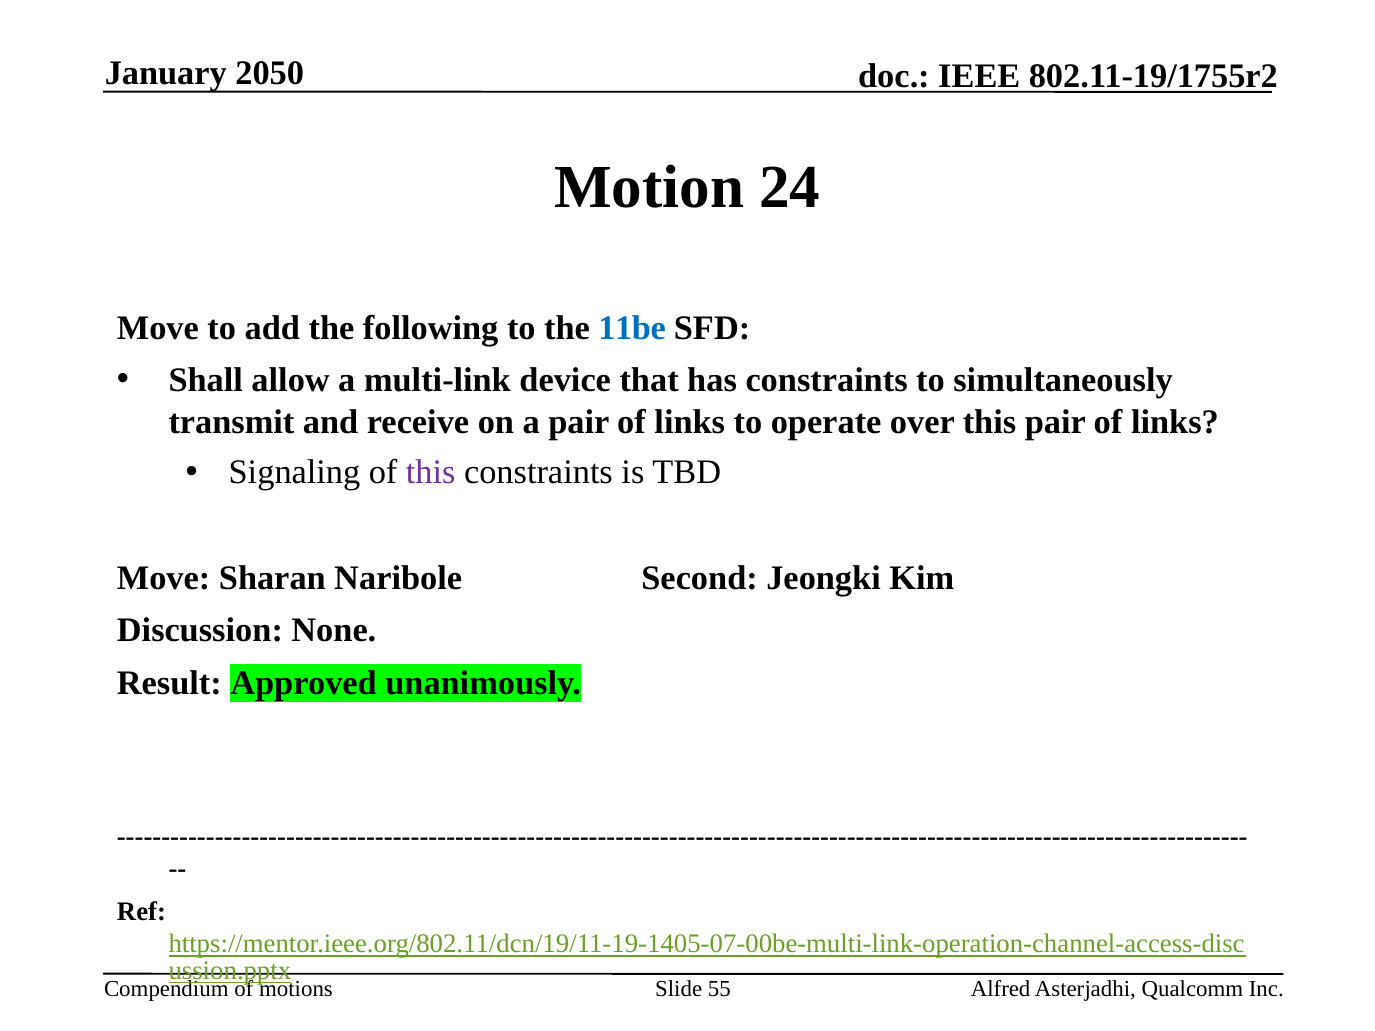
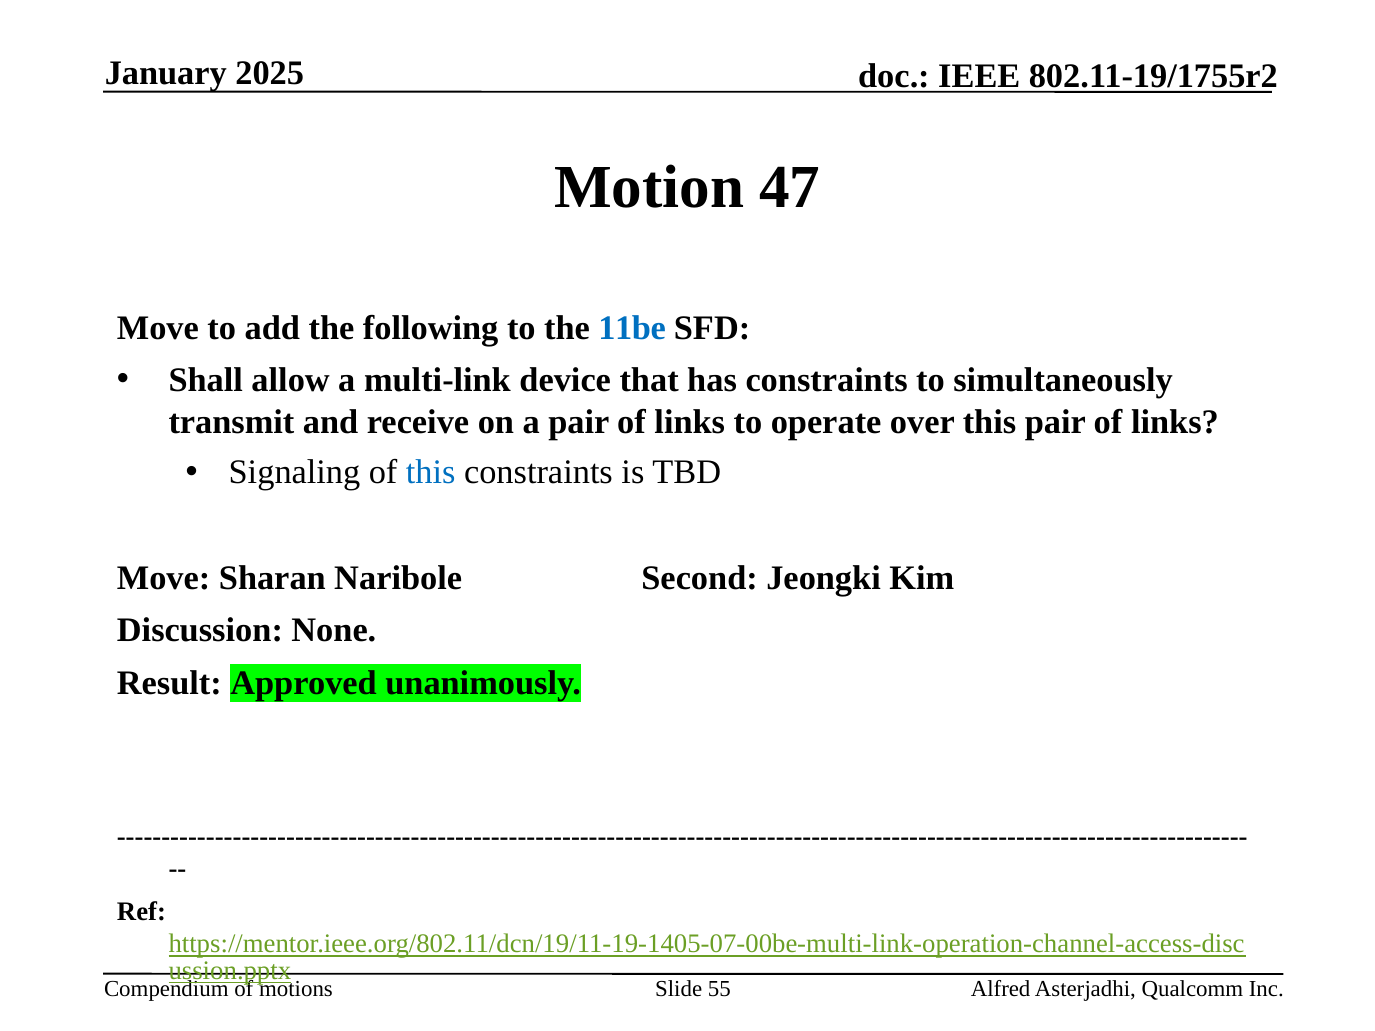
2050: 2050 -> 2025
24: 24 -> 47
this at (431, 473) colour: purple -> blue
